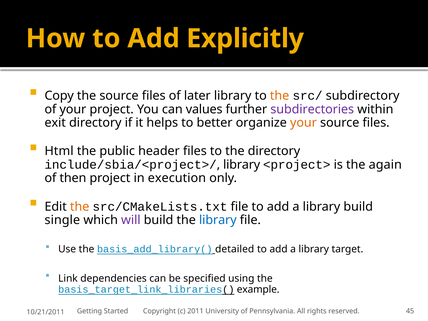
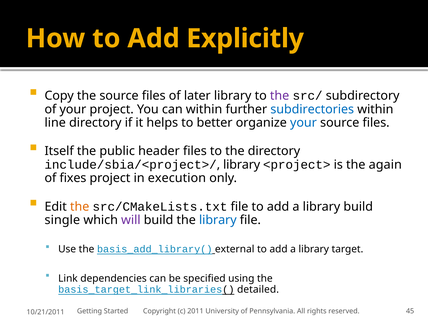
the at (280, 96) colour: orange -> purple
can values: values -> within
subdirectories colour: purple -> blue
exit: exit -> line
your at (303, 123) colour: orange -> blue
Html: Html -> Itself
then: then -> fixes
detailed: detailed -> external
example: example -> detailed
